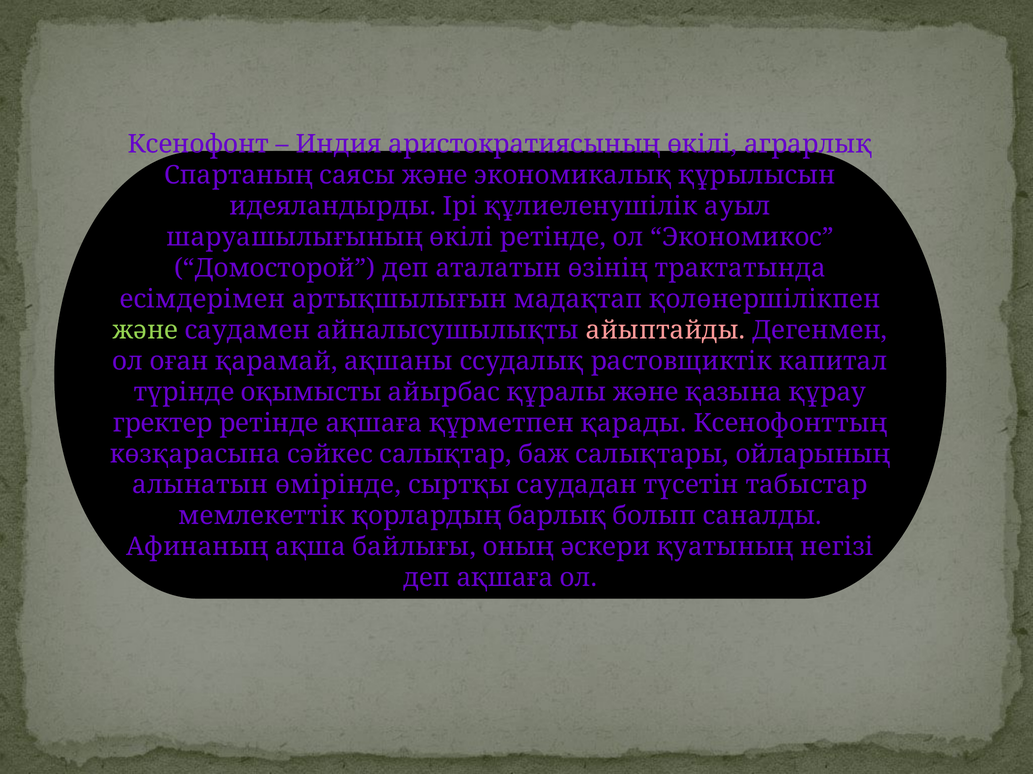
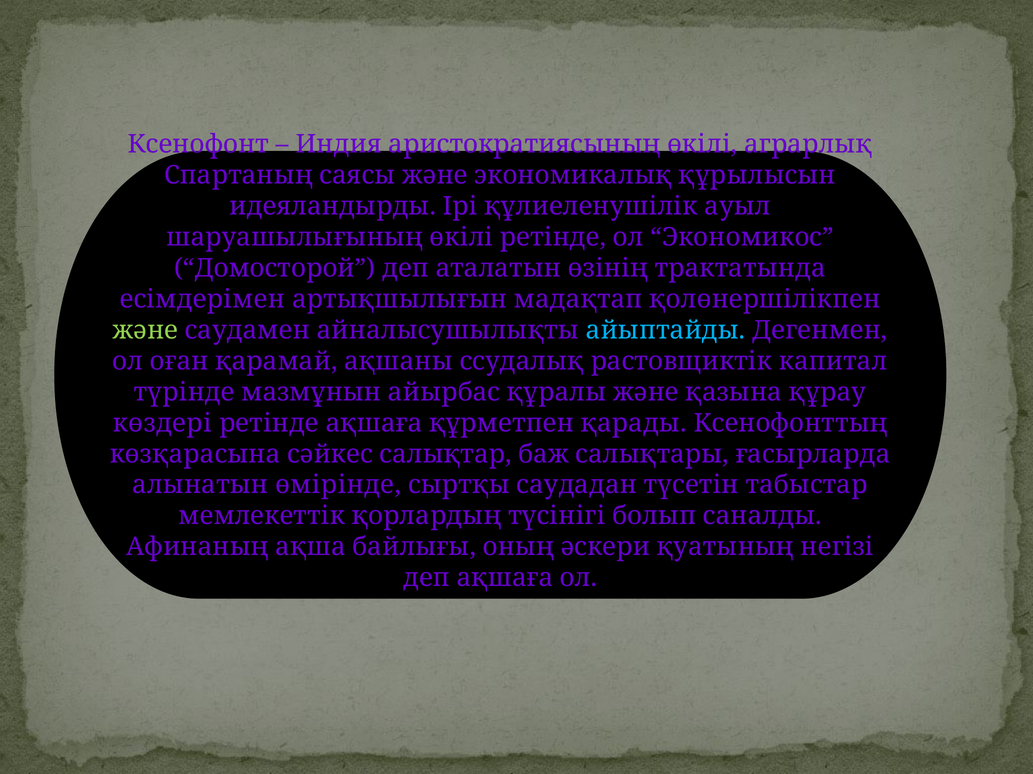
айыптайды colour: pink -> light blue
оқымысты: оқымысты -> мазмұнын
гректер: гректер -> көздері
ойларының: ойларының -> ғасырларда
барлық: барлық -> түсінігі
